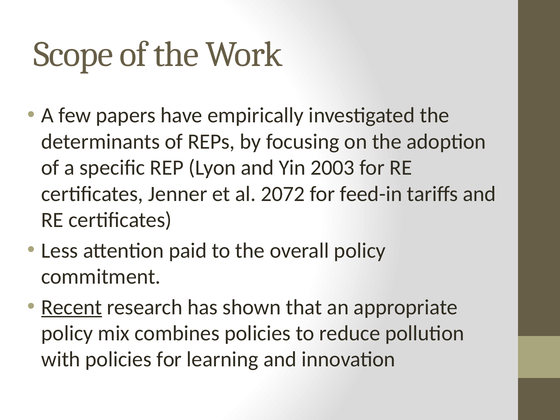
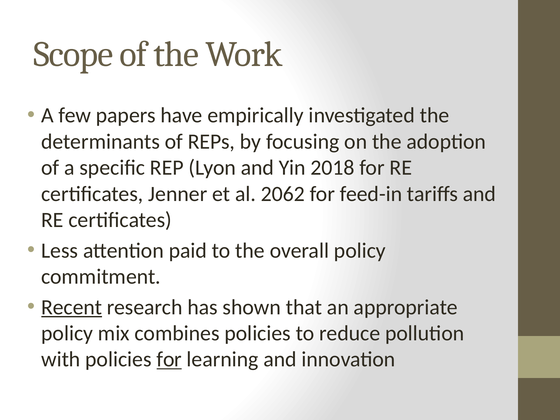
2003: 2003 -> 2018
2072: 2072 -> 2062
for at (169, 359) underline: none -> present
